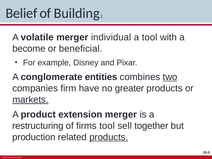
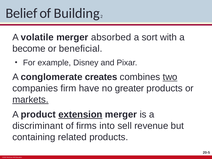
individual: individual -> absorbed
a tool: tool -> sort
entities: entities -> creates
extension underline: none -> present
restructuring: restructuring -> discriminant
firms tool: tool -> into
together: together -> revenue
production: production -> containing
products at (109, 137) underline: present -> none
